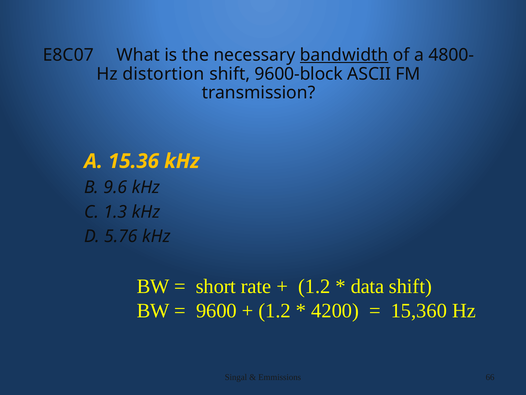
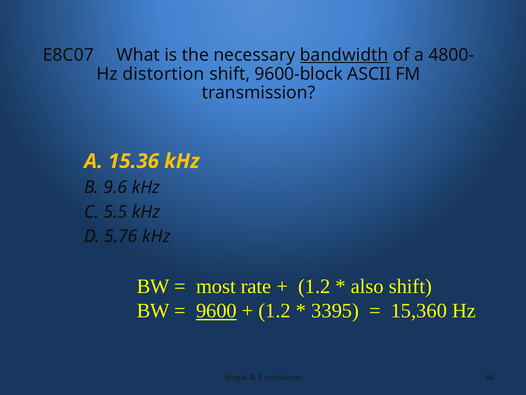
1.3: 1.3 -> 5.5
short: short -> most
data: data -> also
9600 underline: none -> present
4200: 4200 -> 3395
